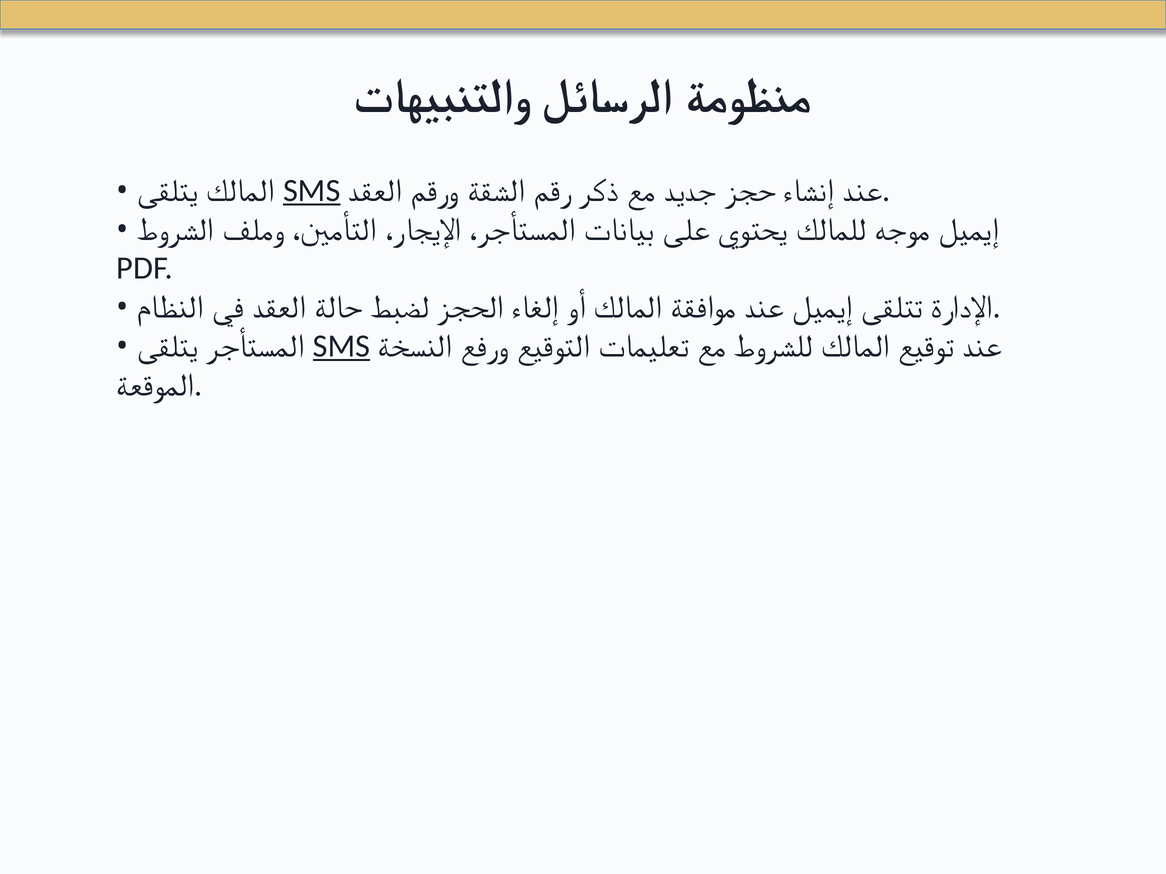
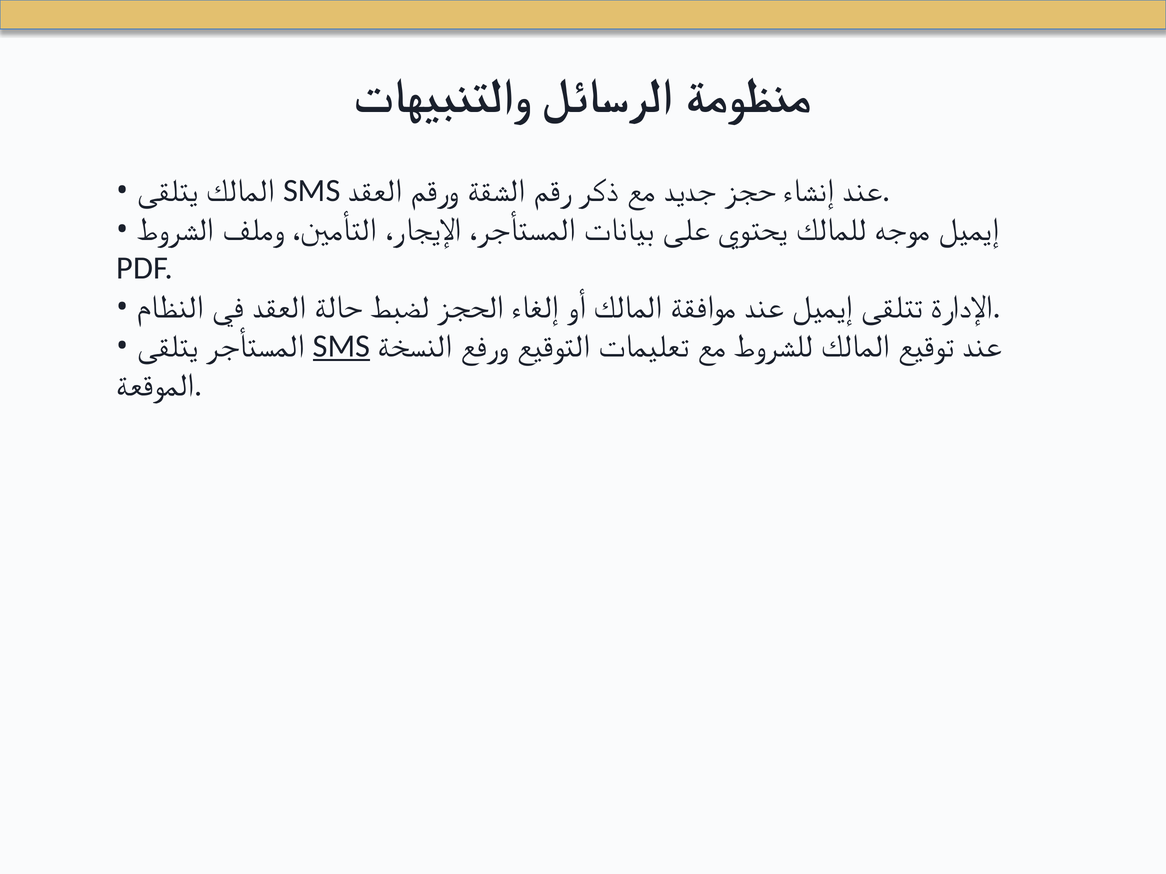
SMS at (312, 191) underline: present -> none
